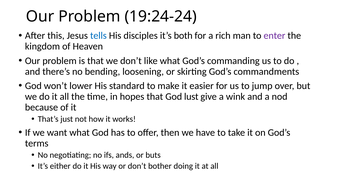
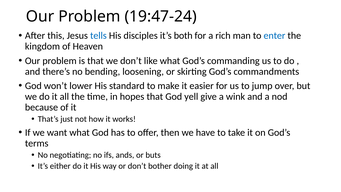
19:24-24: 19:24-24 -> 19:47-24
enter colour: purple -> blue
lust: lust -> yell
